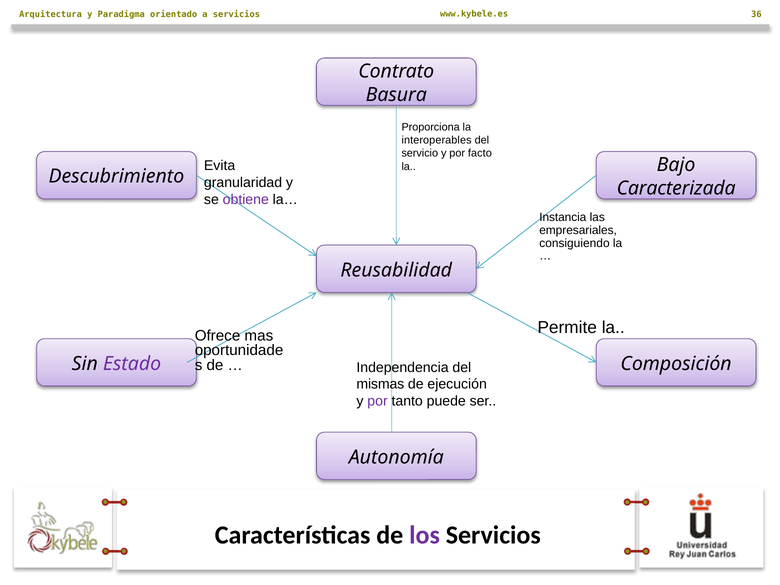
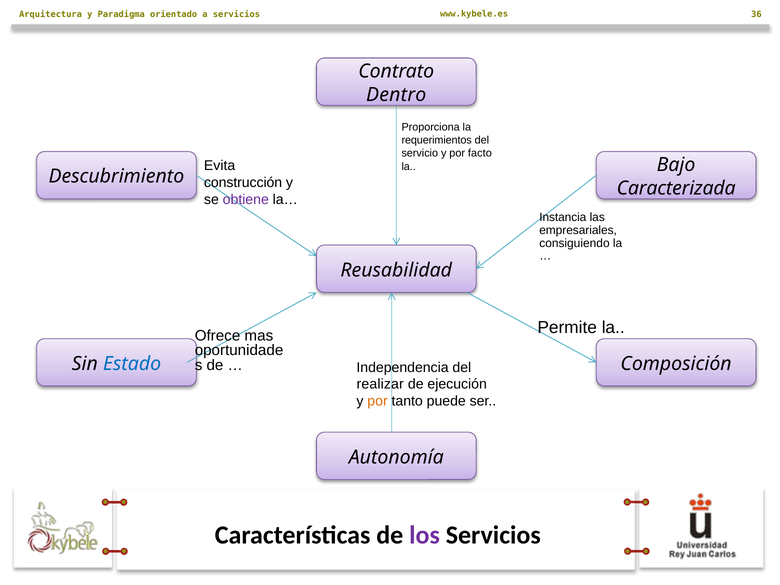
Basura: Basura -> Dentro
interoperables: interoperables -> requerimientos
granularidad: granularidad -> construcción
Estado colour: purple -> blue
mismas: mismas -> realizar
por at (378, 401) colour: purple -> orange
